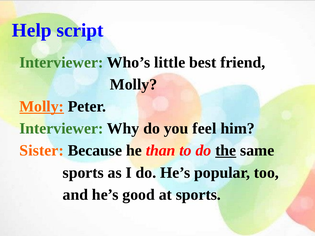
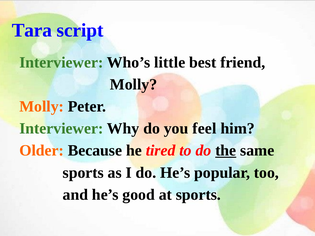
Help: Help -> Tara
Molly at (42, 107) underline: present -> none
Sister: Sister -> Older
than: than -> tired
